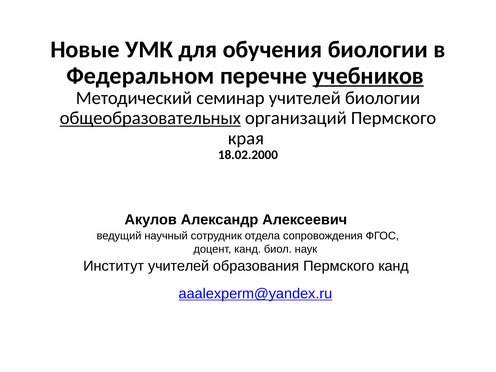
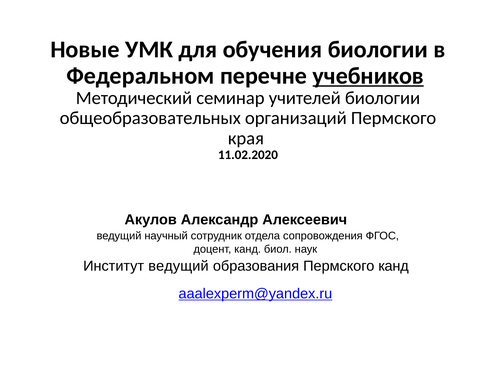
общеобразовательных underline: present -> none
18.02.2000: 18.02.2000 -> 11.02.2020
Институт учителей: учителей -> ведущий
